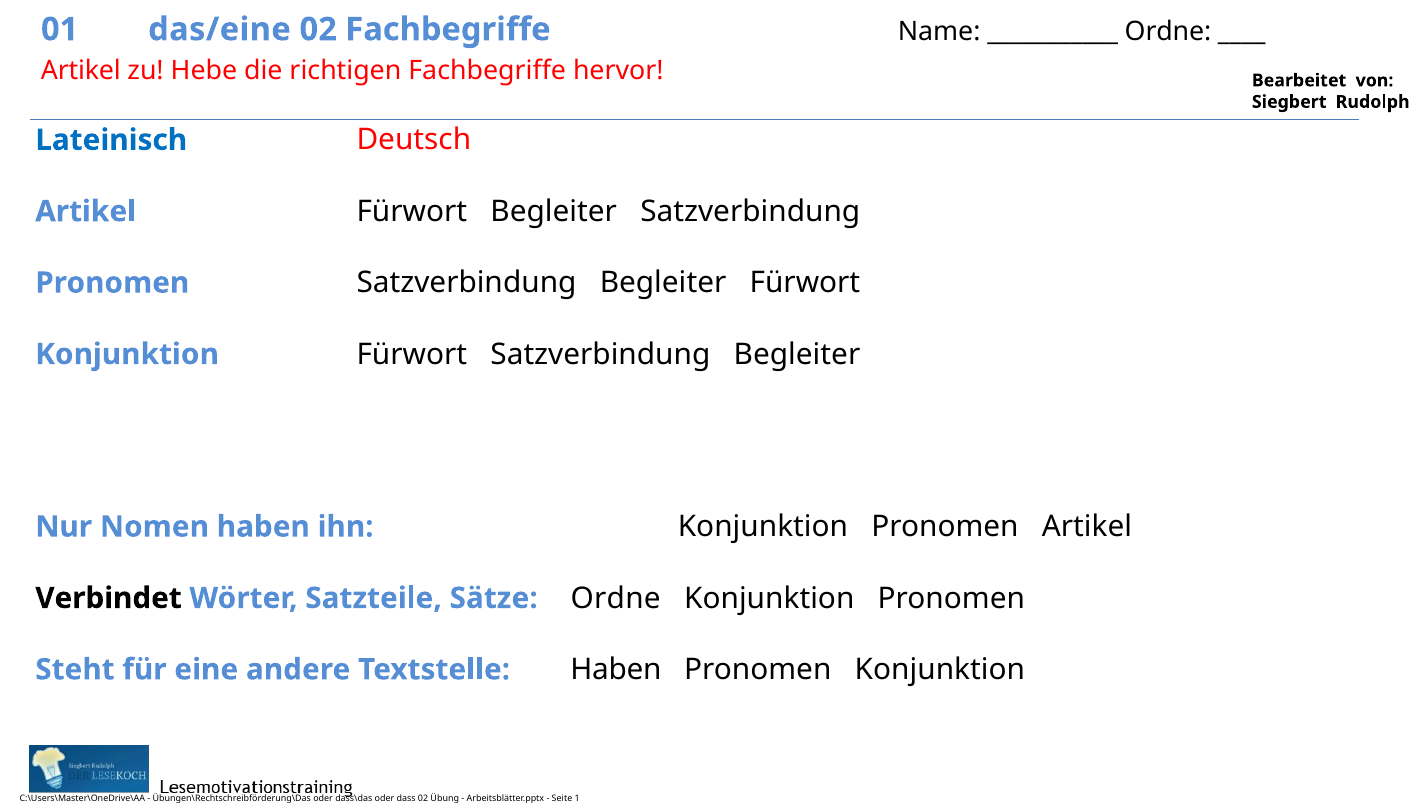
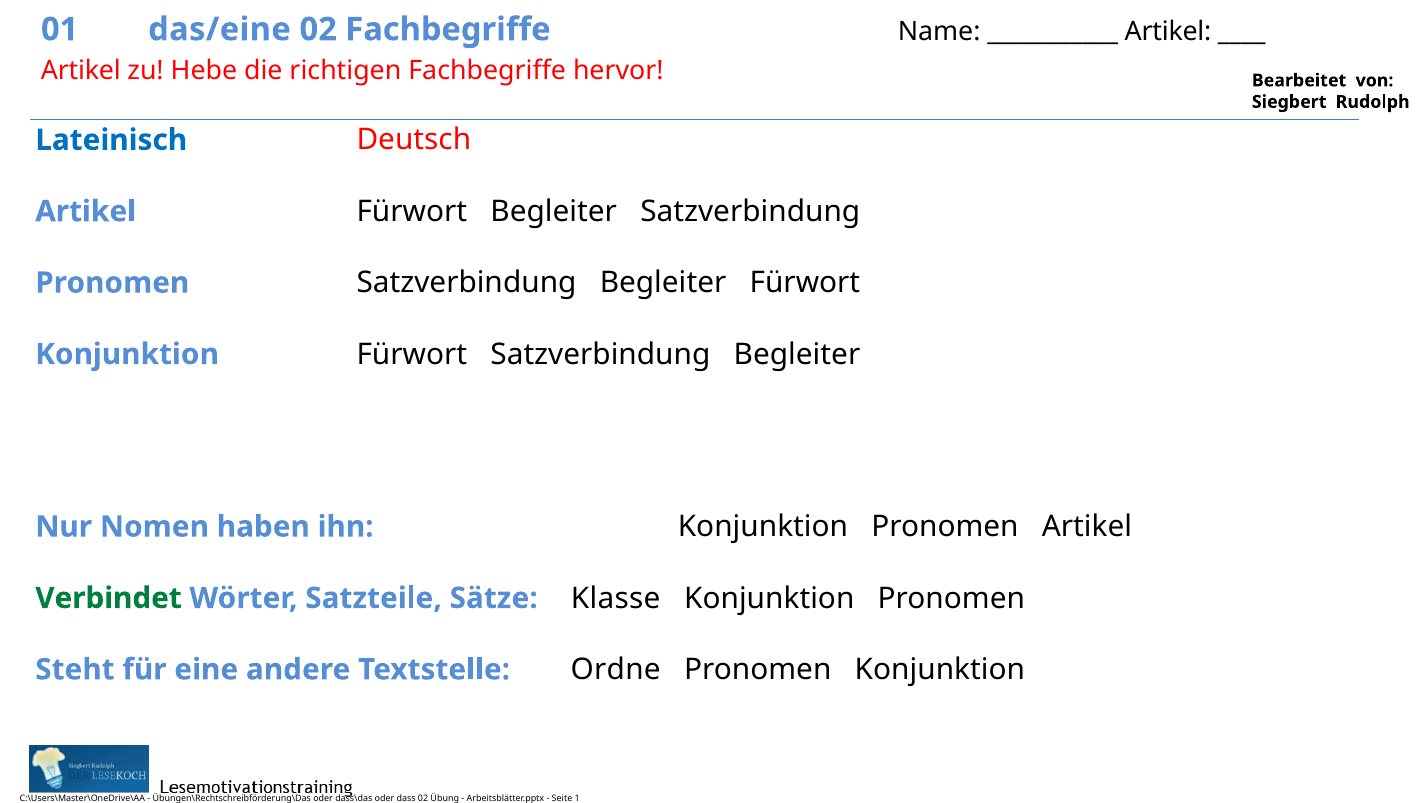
Ordne at (1168, 31): Ordne -> Artikel
Verbindet colour: black -> green
Sätze Ordne: Ordne -> Klasse
Textstelle Haben: Haben -> Ordne
